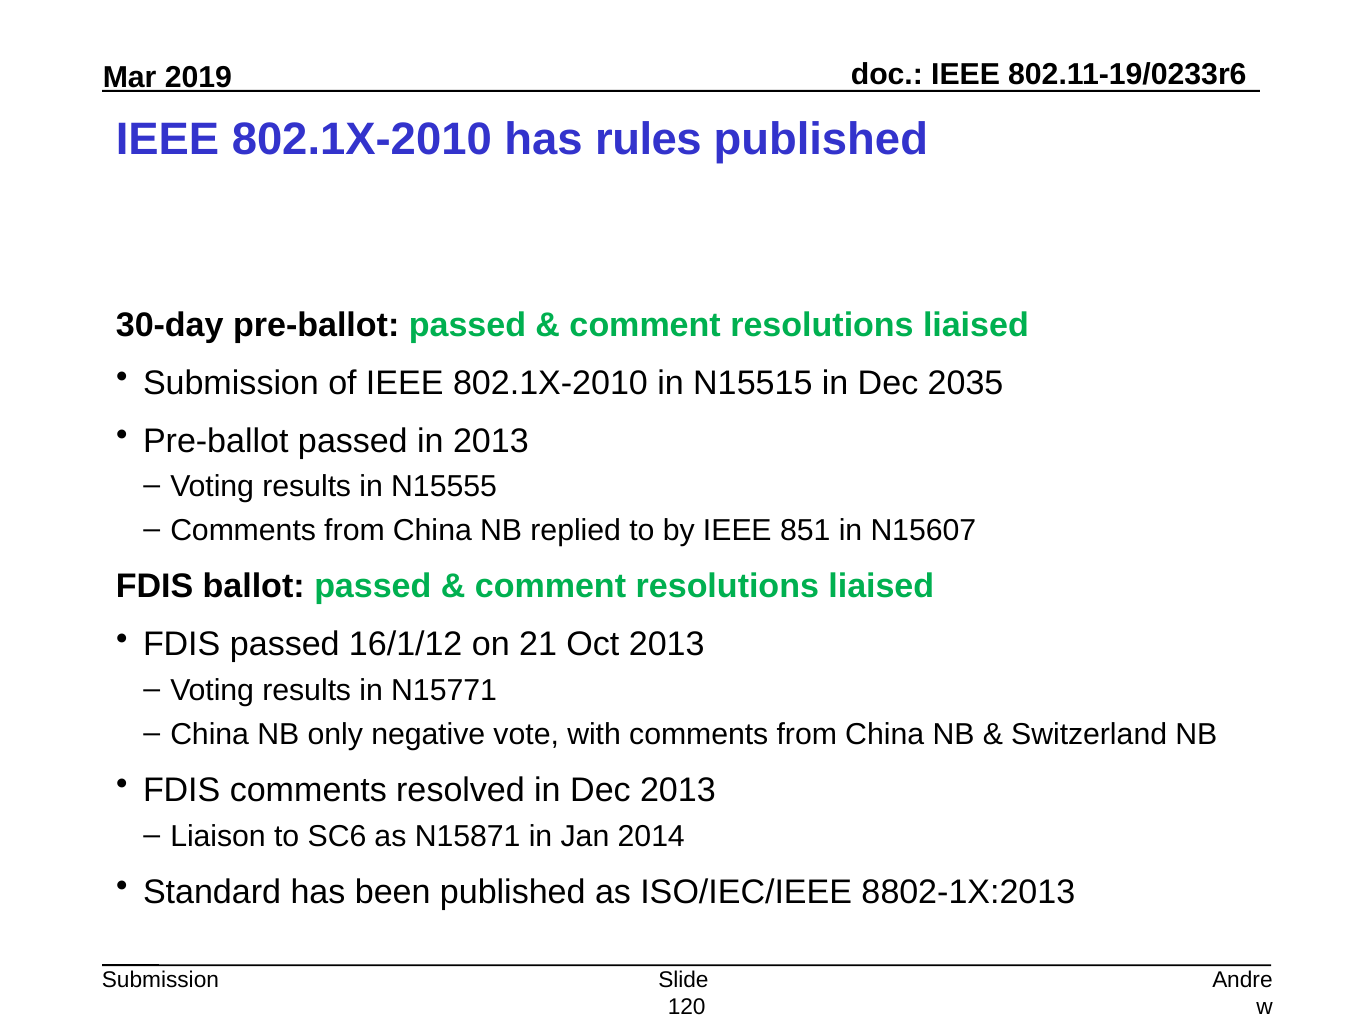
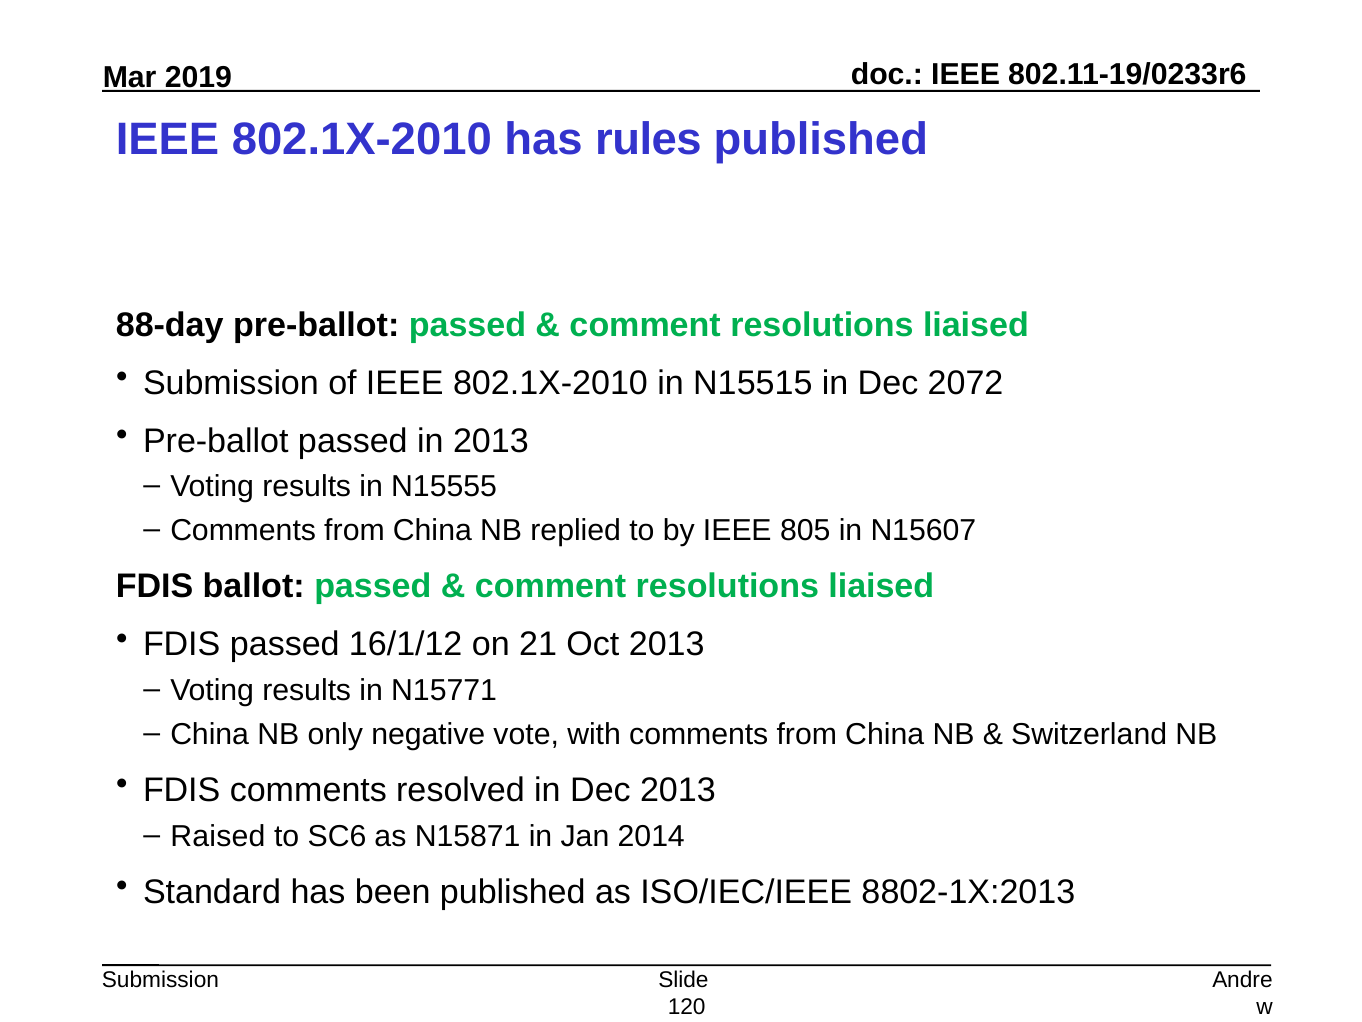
30-day: 30-day -> 88-day
2035: 2035 -> 2072
851: 851 -> 805
Liaison: Liaison -> Raised
